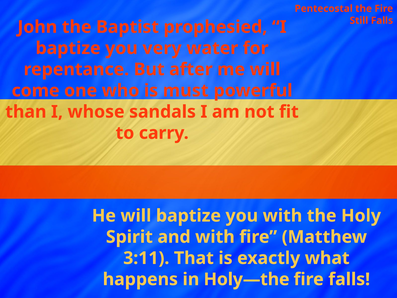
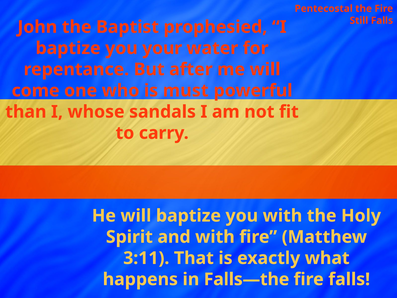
very: very -> your
Holy—the: Holy—the -> Falls—the
